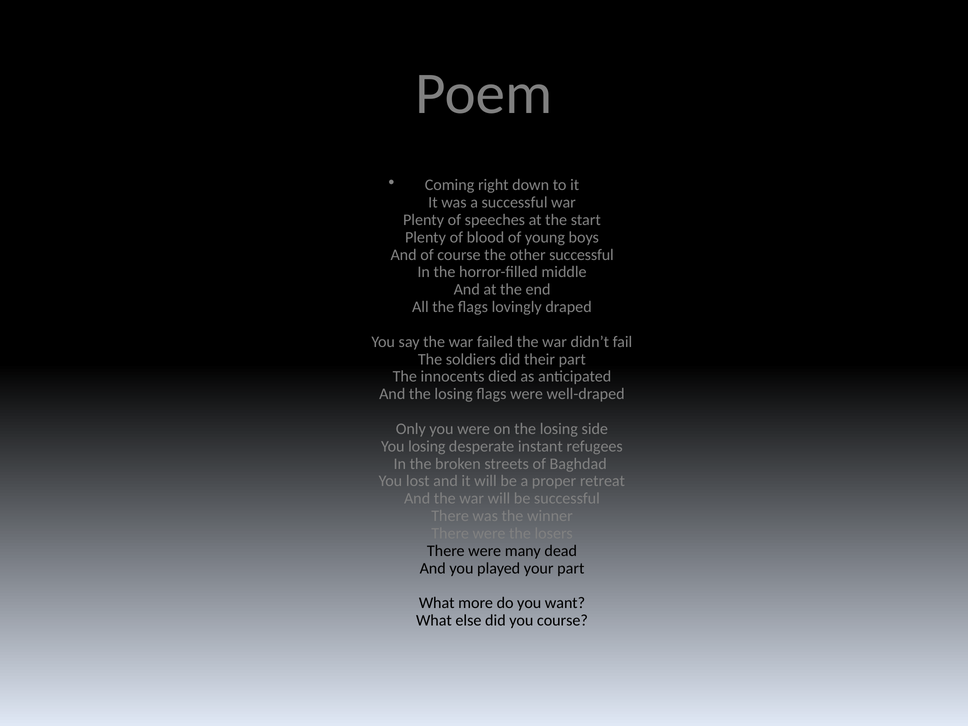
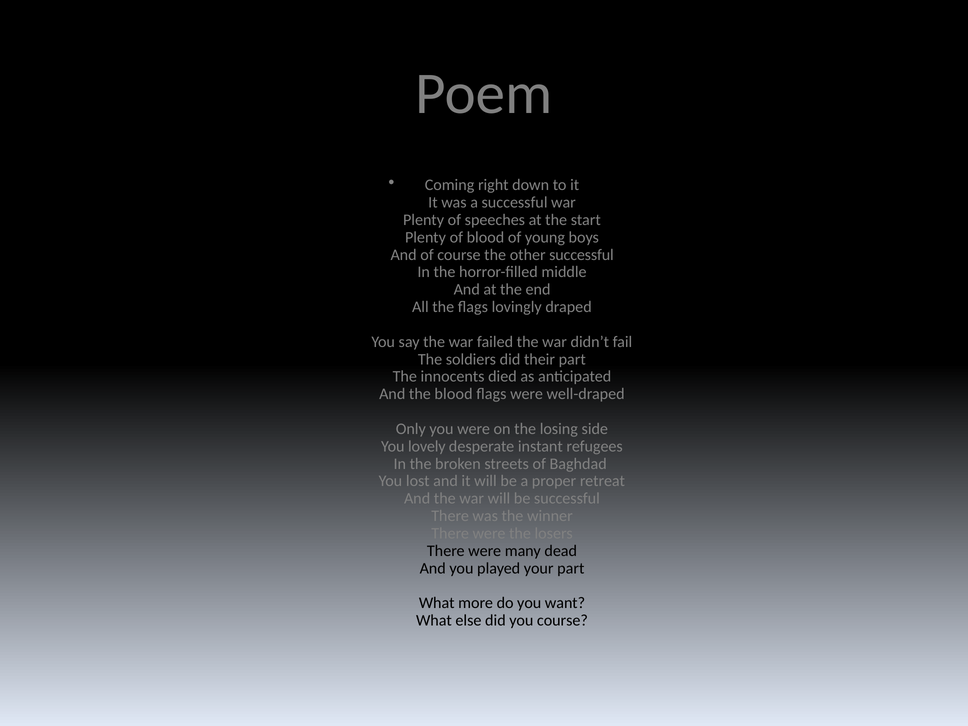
And the losing: losing -> blood
You losing: losing -> lovely
